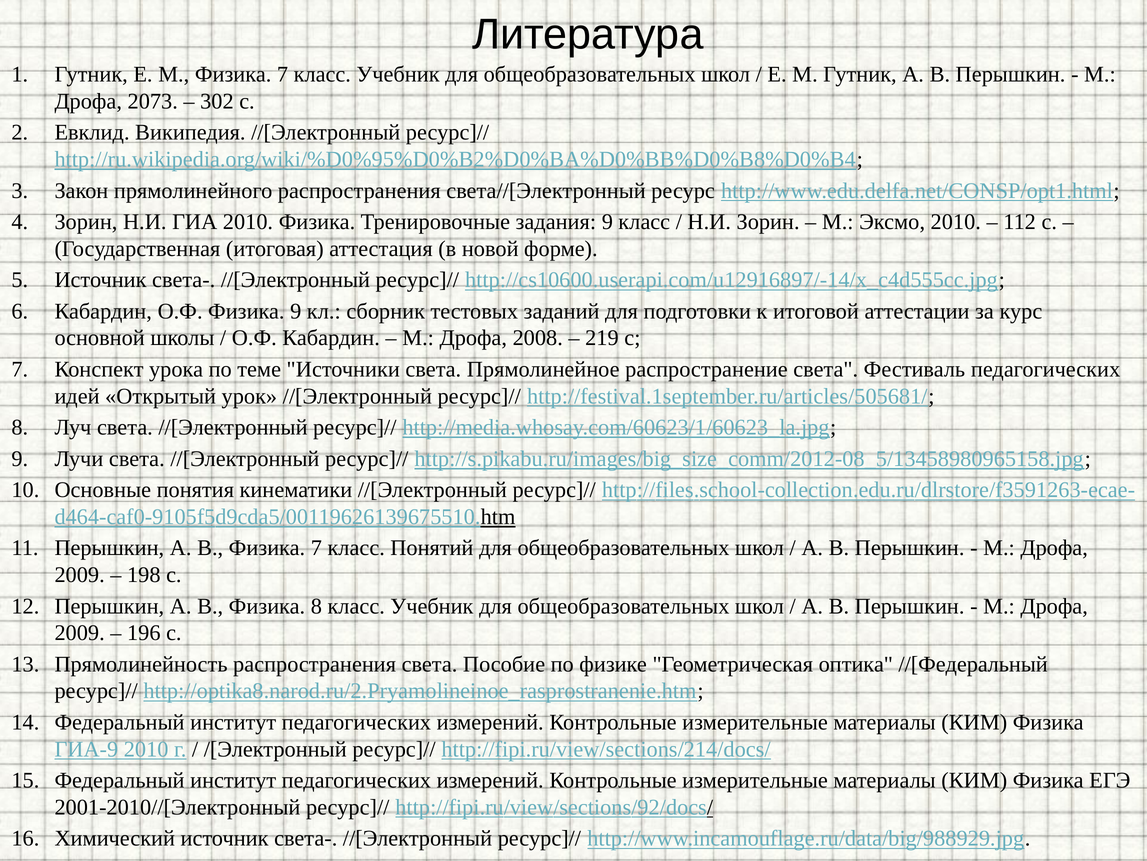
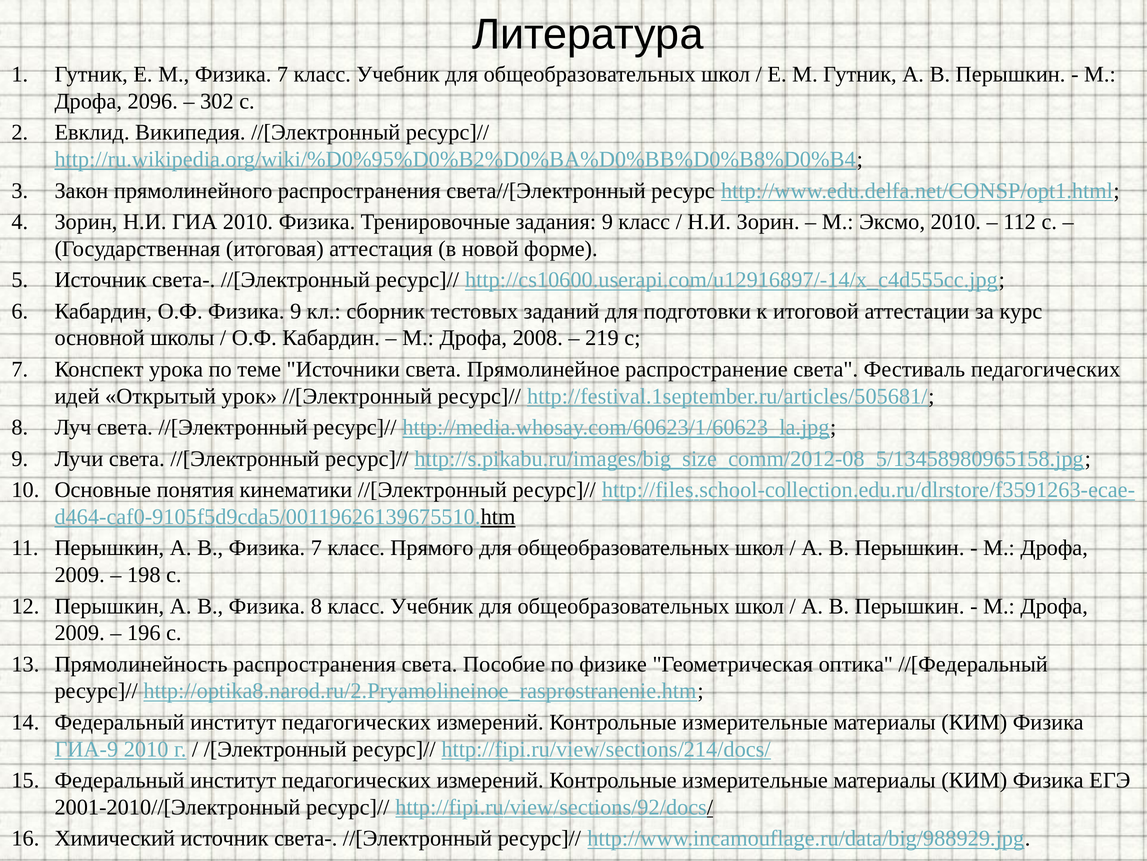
2073: 2073 -> 2096
Понятий: Понятий -> Прямого
